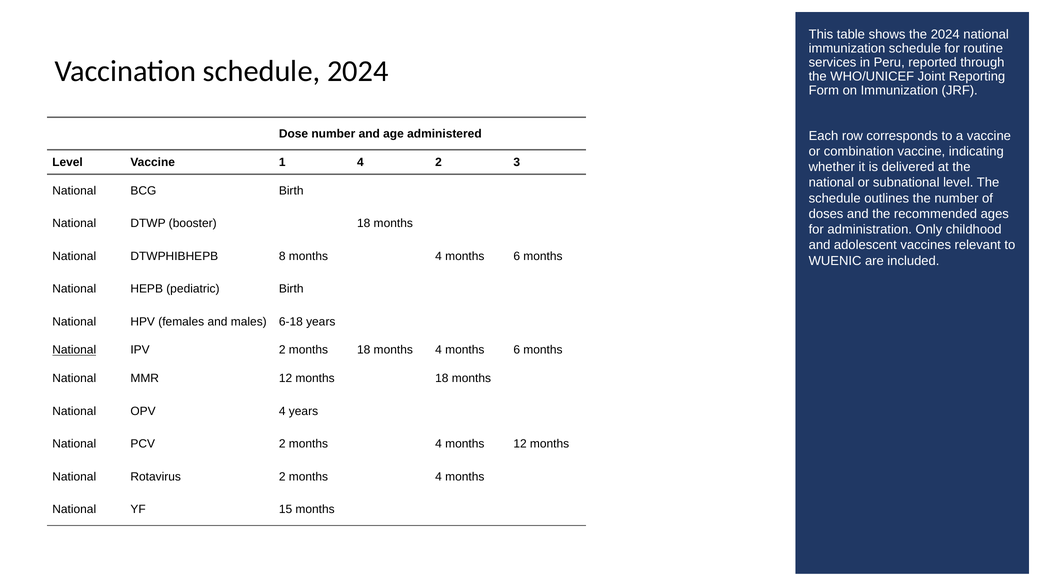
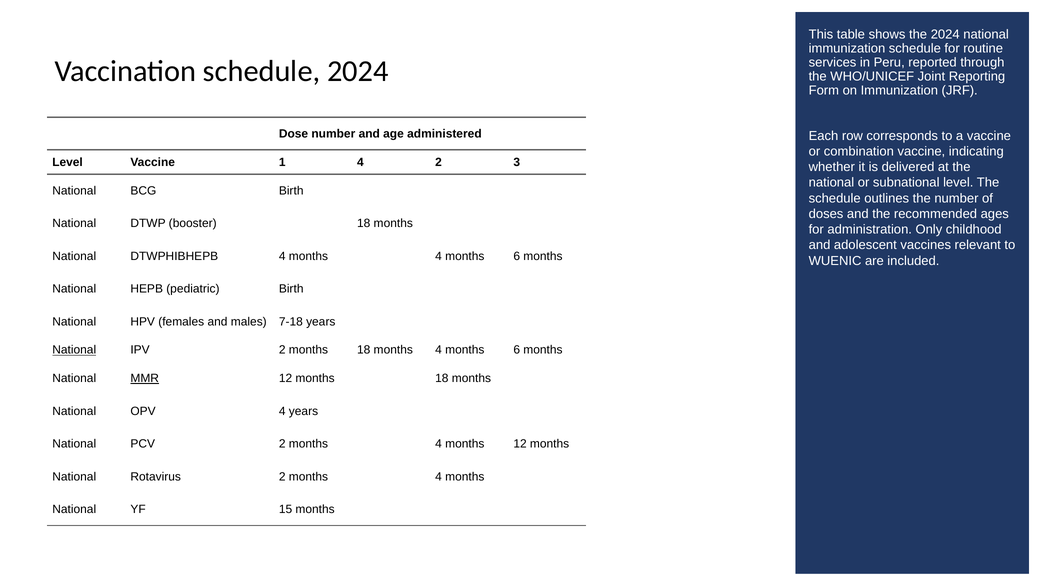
DTWPHIBHEPB 8: 8 -> 4
6-18: 6-18 -> 7-18
MMR underline: none -> present
